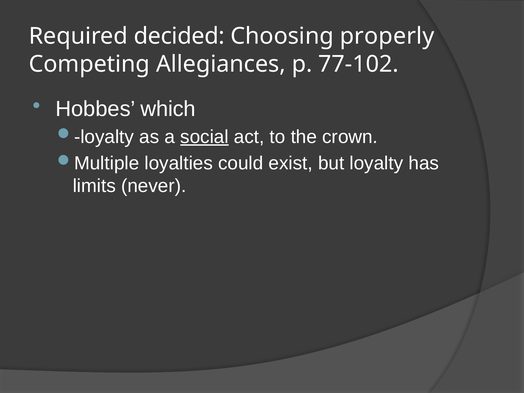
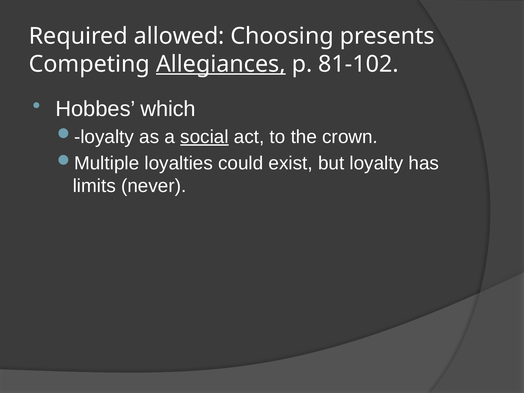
decided: decided -> allowed
properly: properly -> presents
Allegiances underline: none -> present
77-102: 77-102 -> 81-102
